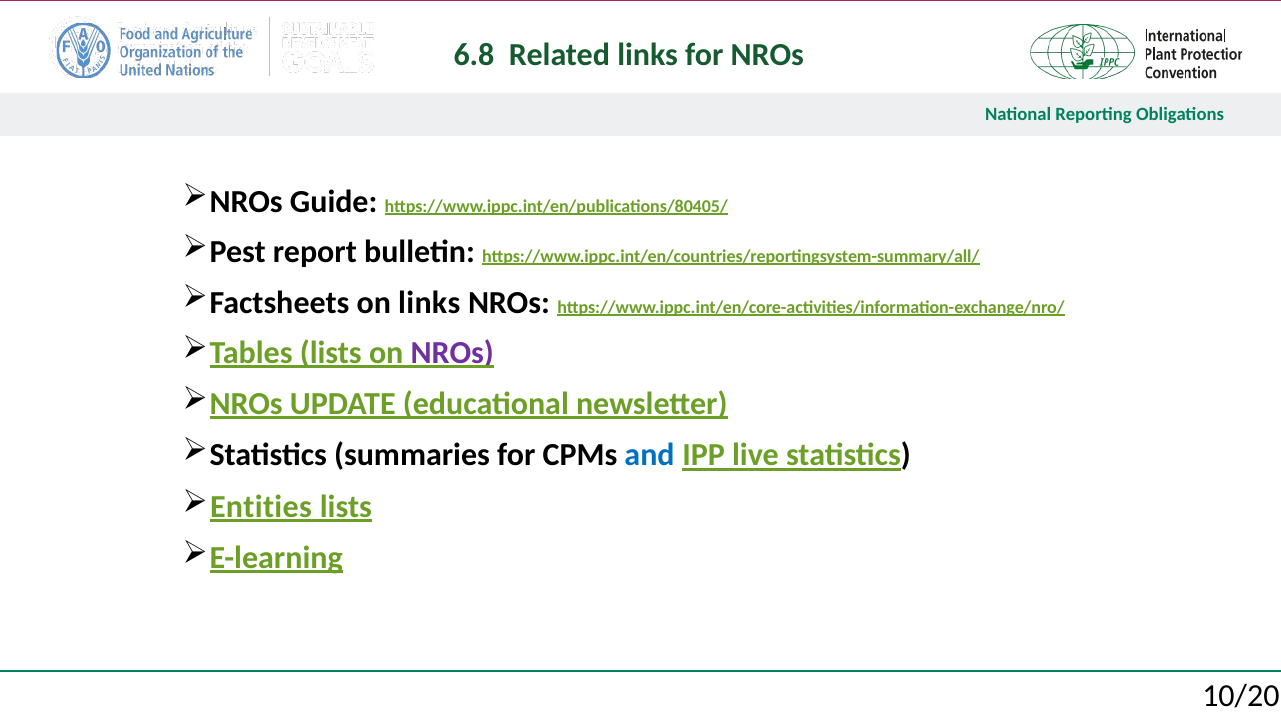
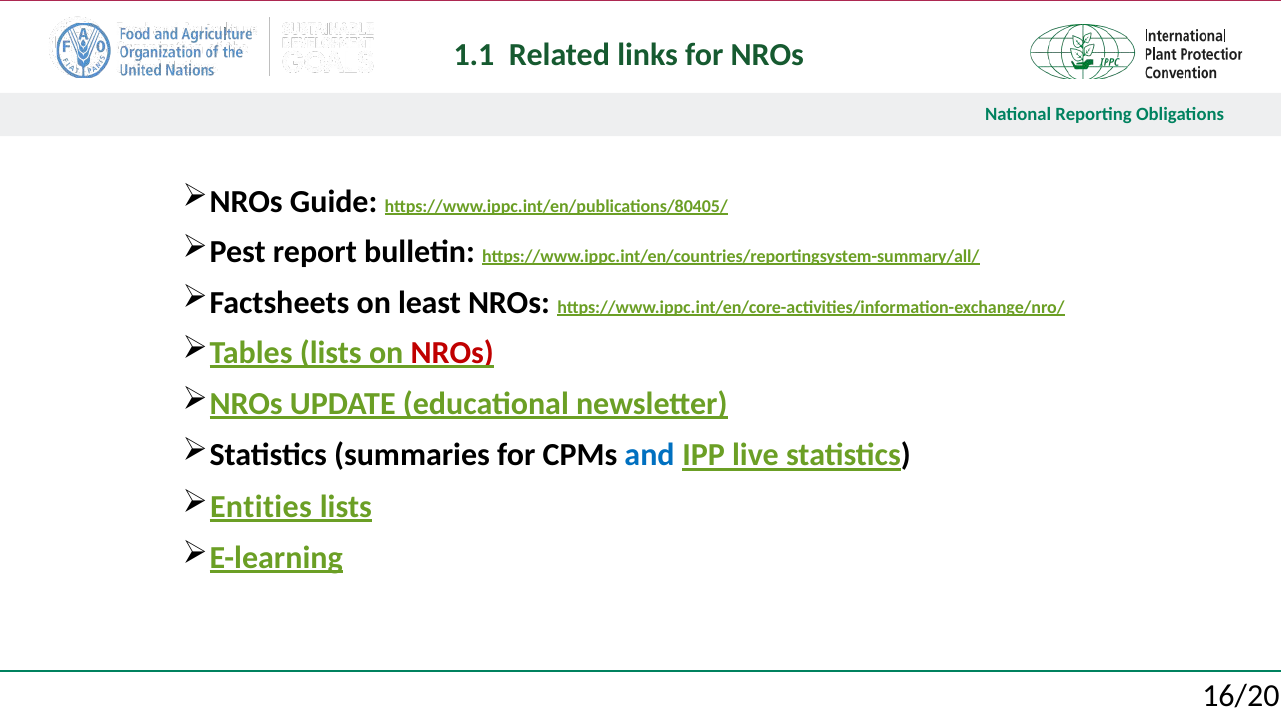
6.8: 6.8 -> 1.1
on links: links -> least
NROs at (452, 353) colour: purple -> red
10/20: 10/20 -> 16/20
